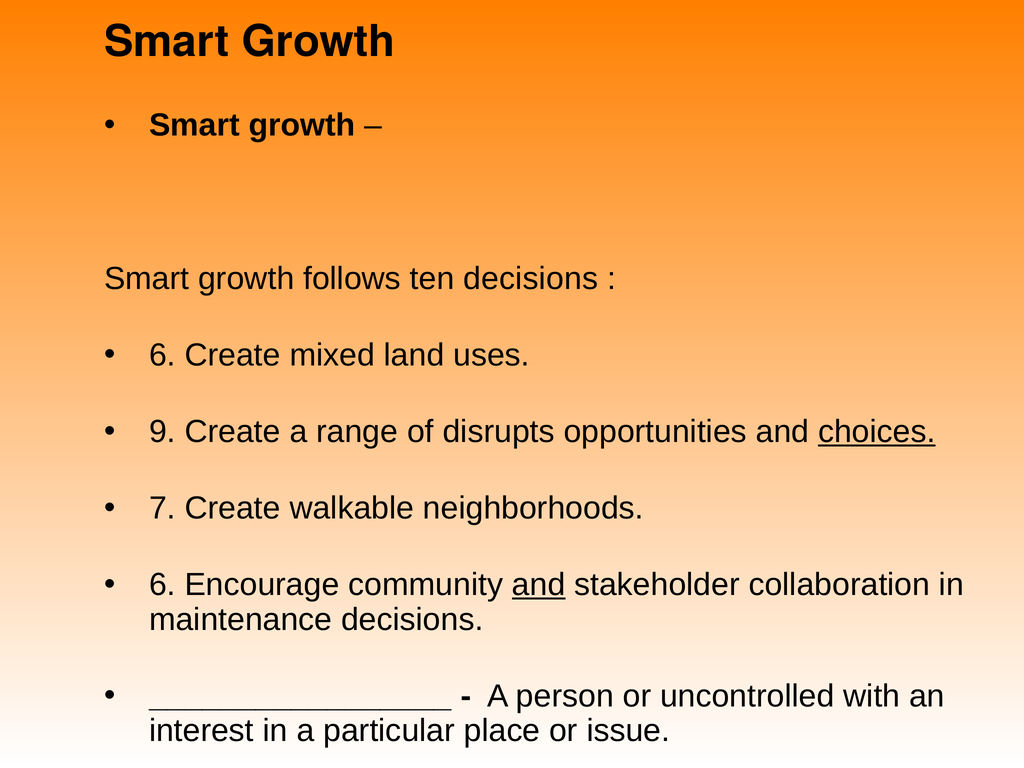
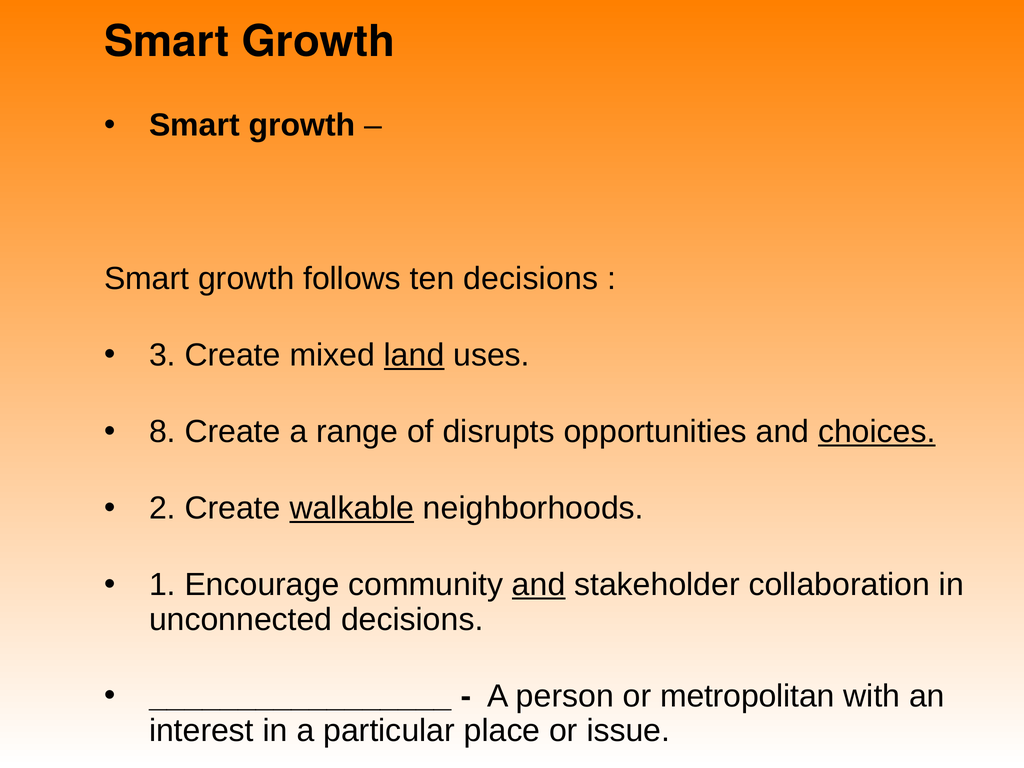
6 at (162, 355): 6 -> 3
land underline: none -> present
9: 9 -> 8
7: 7 -> 2
walkable underline: none -> present
6 at (162, 585): 6 -> 1
maintenance: maintenance -> unconnected
uncontrolled: uncontrolled -> metropolitan
